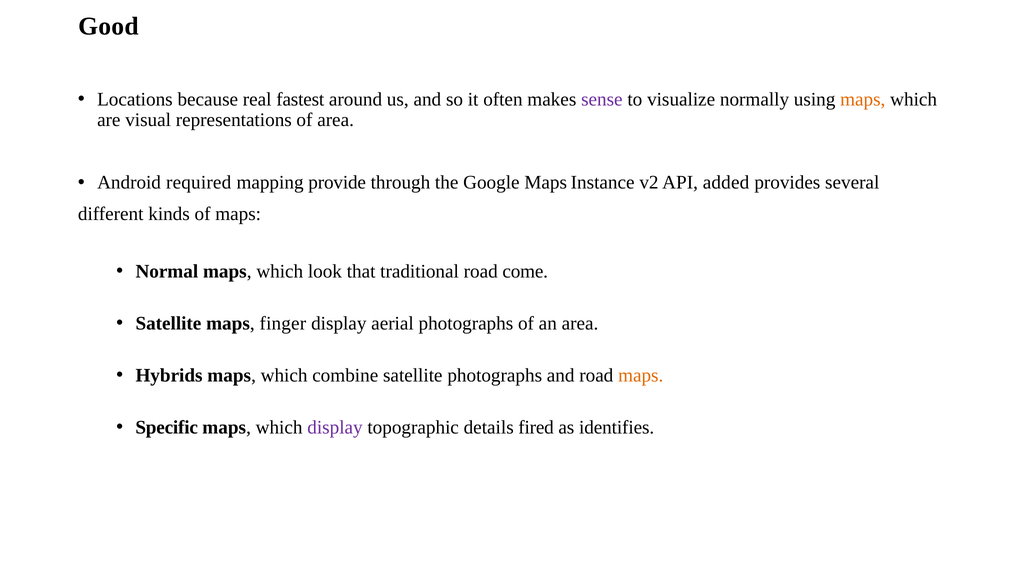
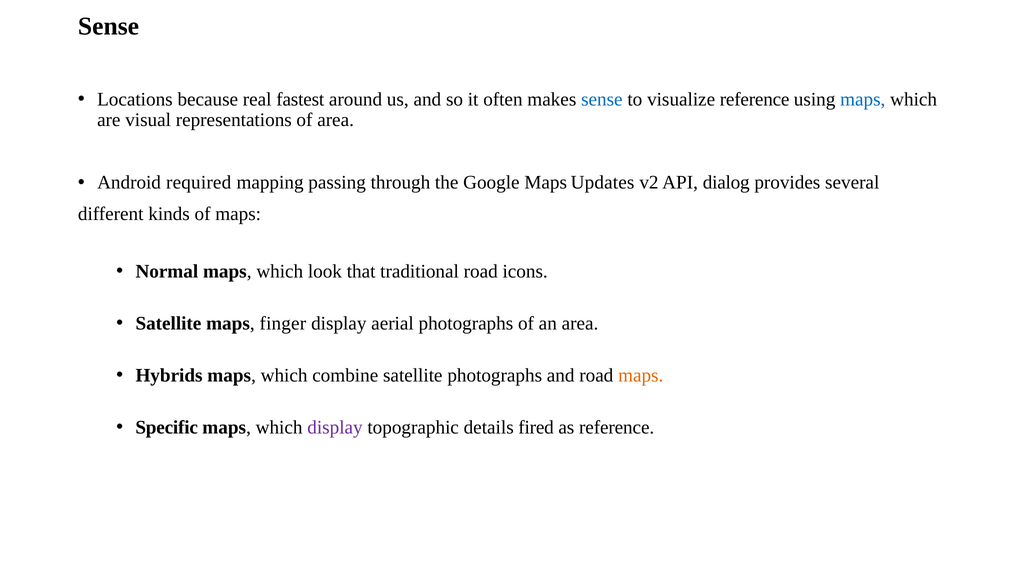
Good at (108, 26): Good -> Sense
sense at (602, 99) colour: purple -> blue
visualize normally: normally -> reference
maps at (863, 99) colour: orange -> blue
provide: provide -> passing
Instance: Instance -> Updates
added: added -> dialog
come: come -> icons
as identifies: identifies -> reference
